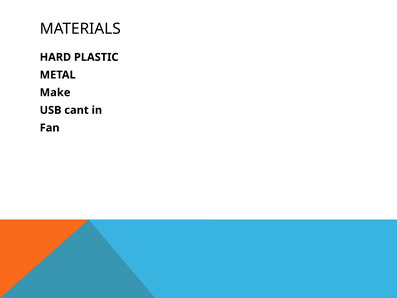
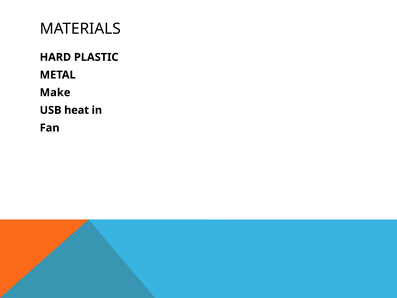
cant: cant -> heat
